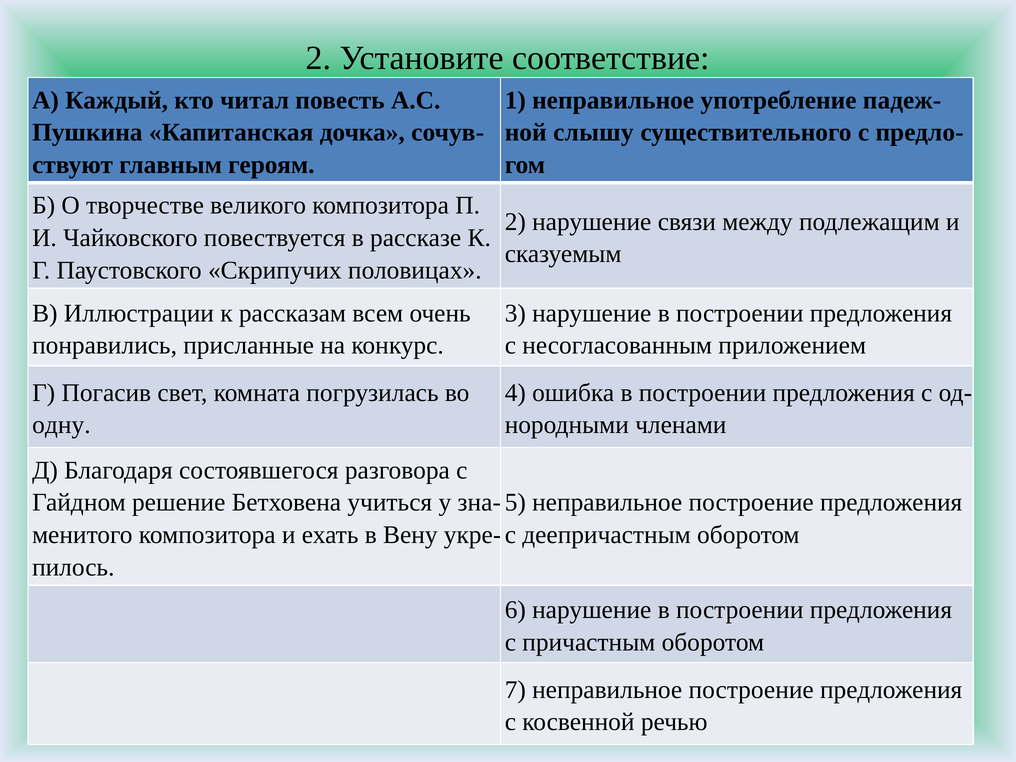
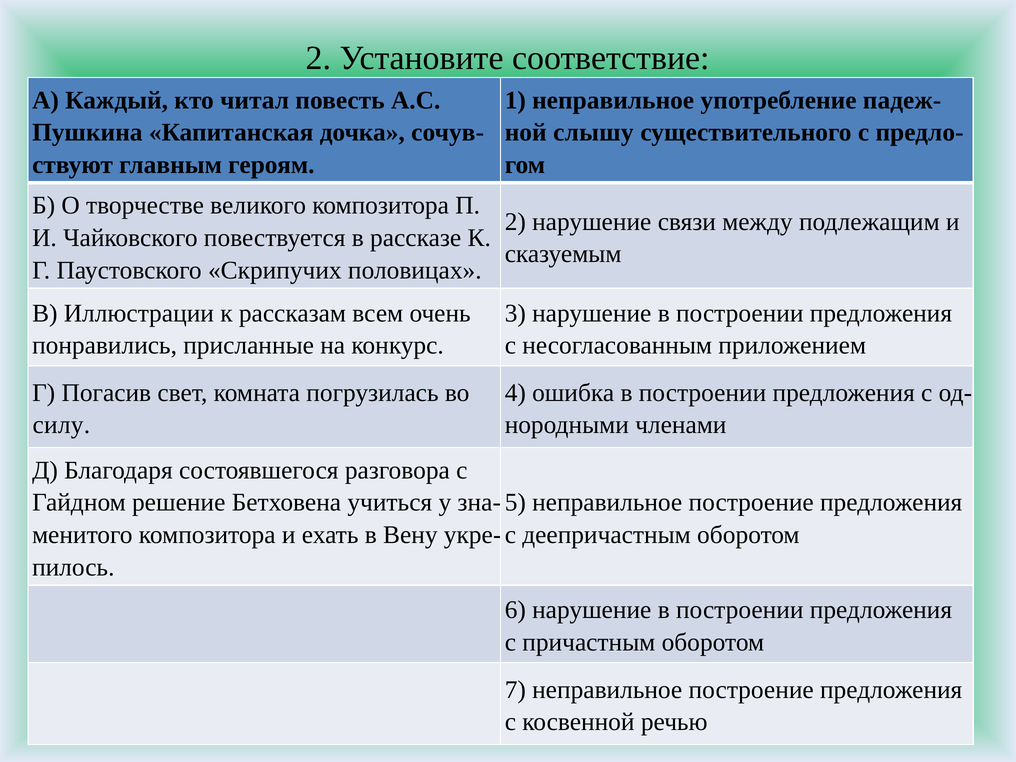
одну: одну -> силу
